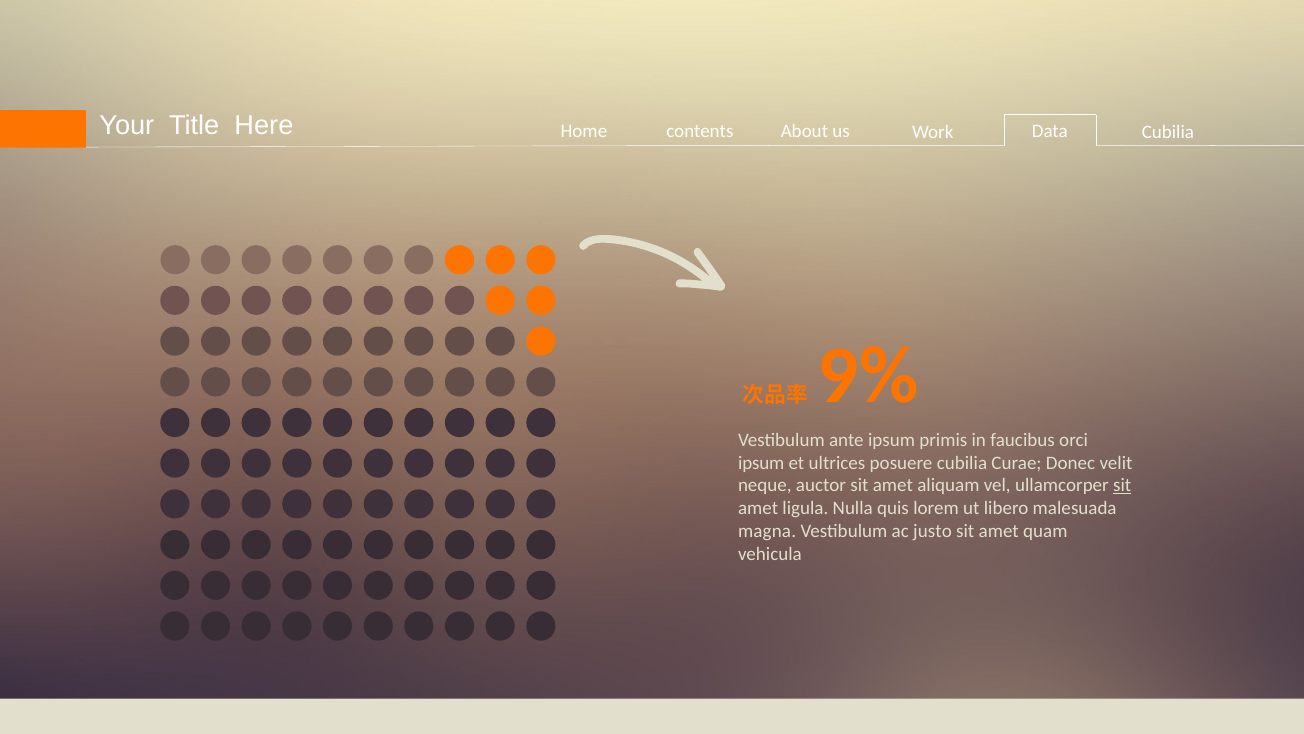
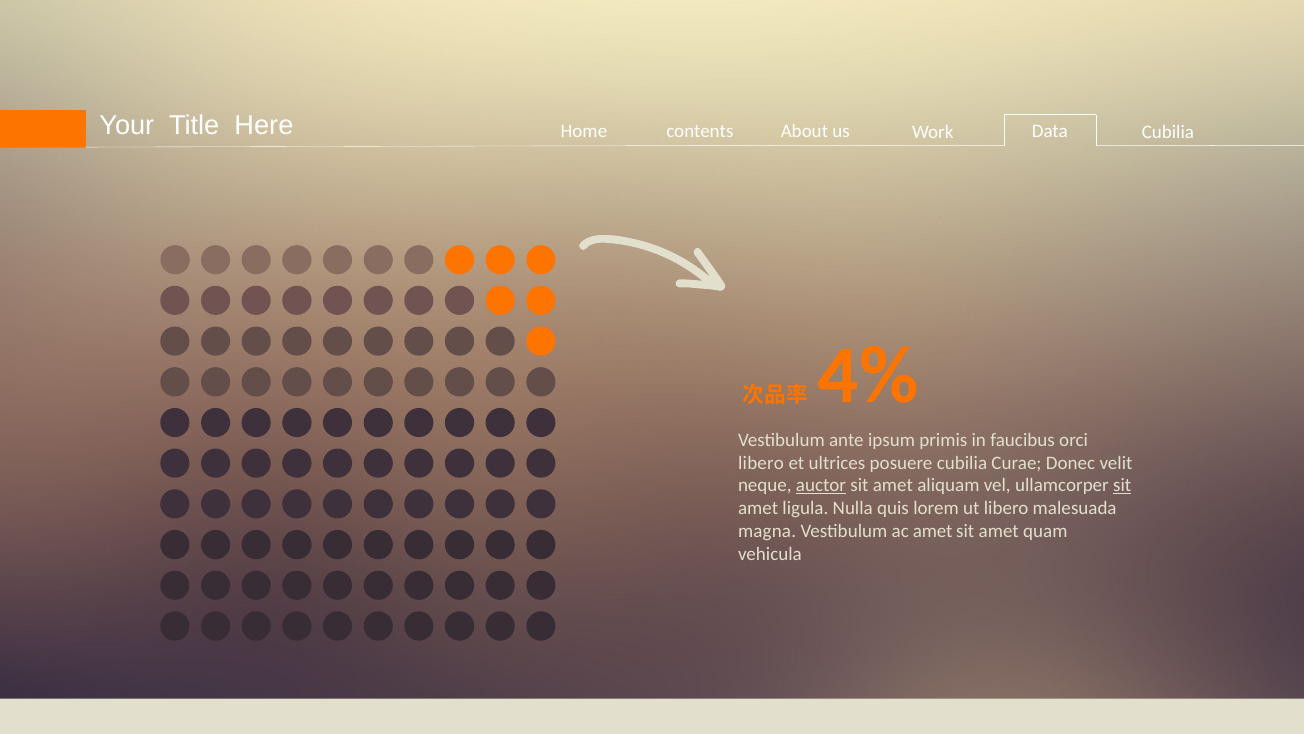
9%: 9% -> 4%
ipsum at (761, 462): ipsum -> libero
auctor underline: none -> present
ac justo: justo -> amet
